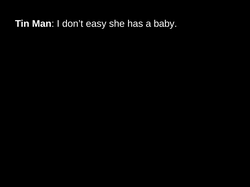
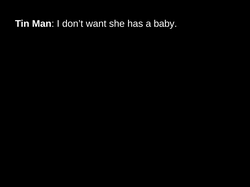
easy: easy -> want
